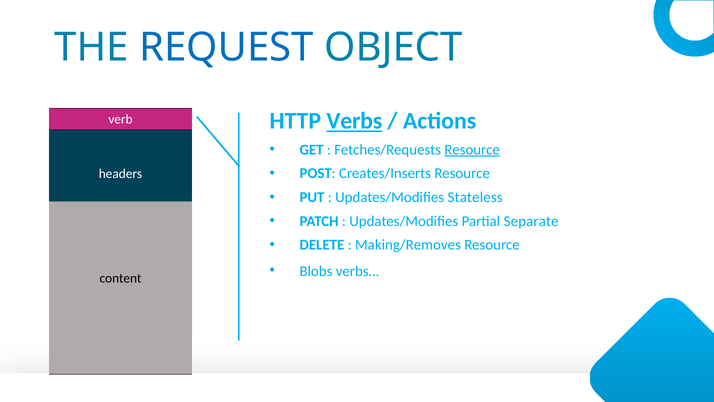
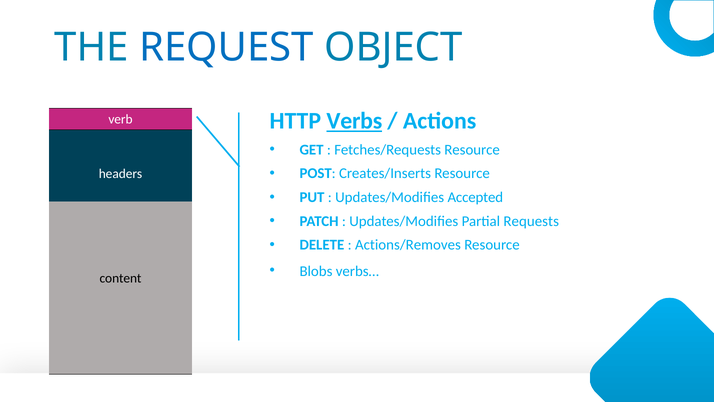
Resource at (472, 149) underline: present -> none
Stateless: Stateless -> Accepted
Separate: Separate -> Requests
Making/Removes: Making/Removes -> Actions/Removes
